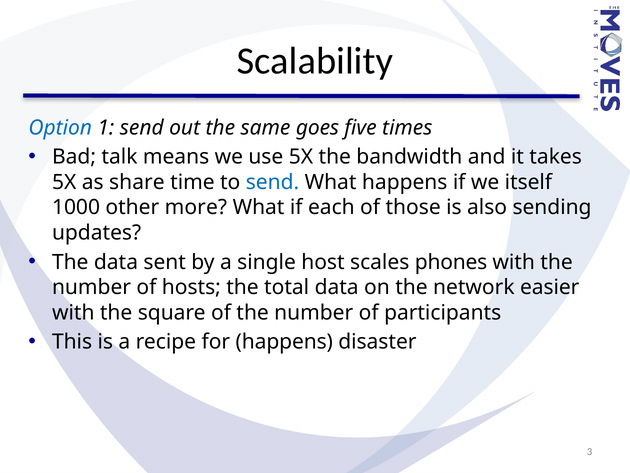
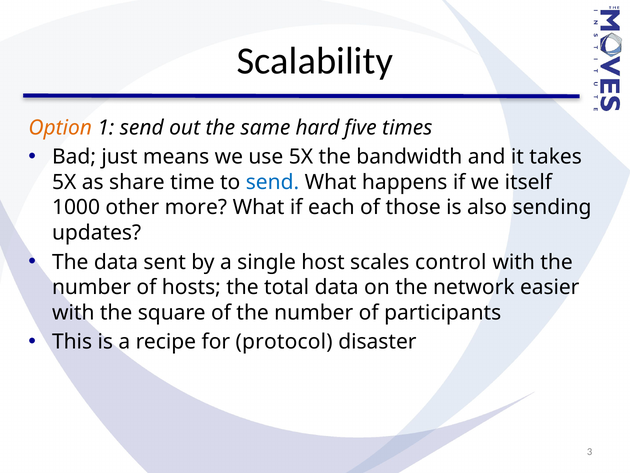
Option colour: blue -> orange
goes: goes -> hard
talk: talk -> just
phones: phones -> control
for happens: happens -> protocol
